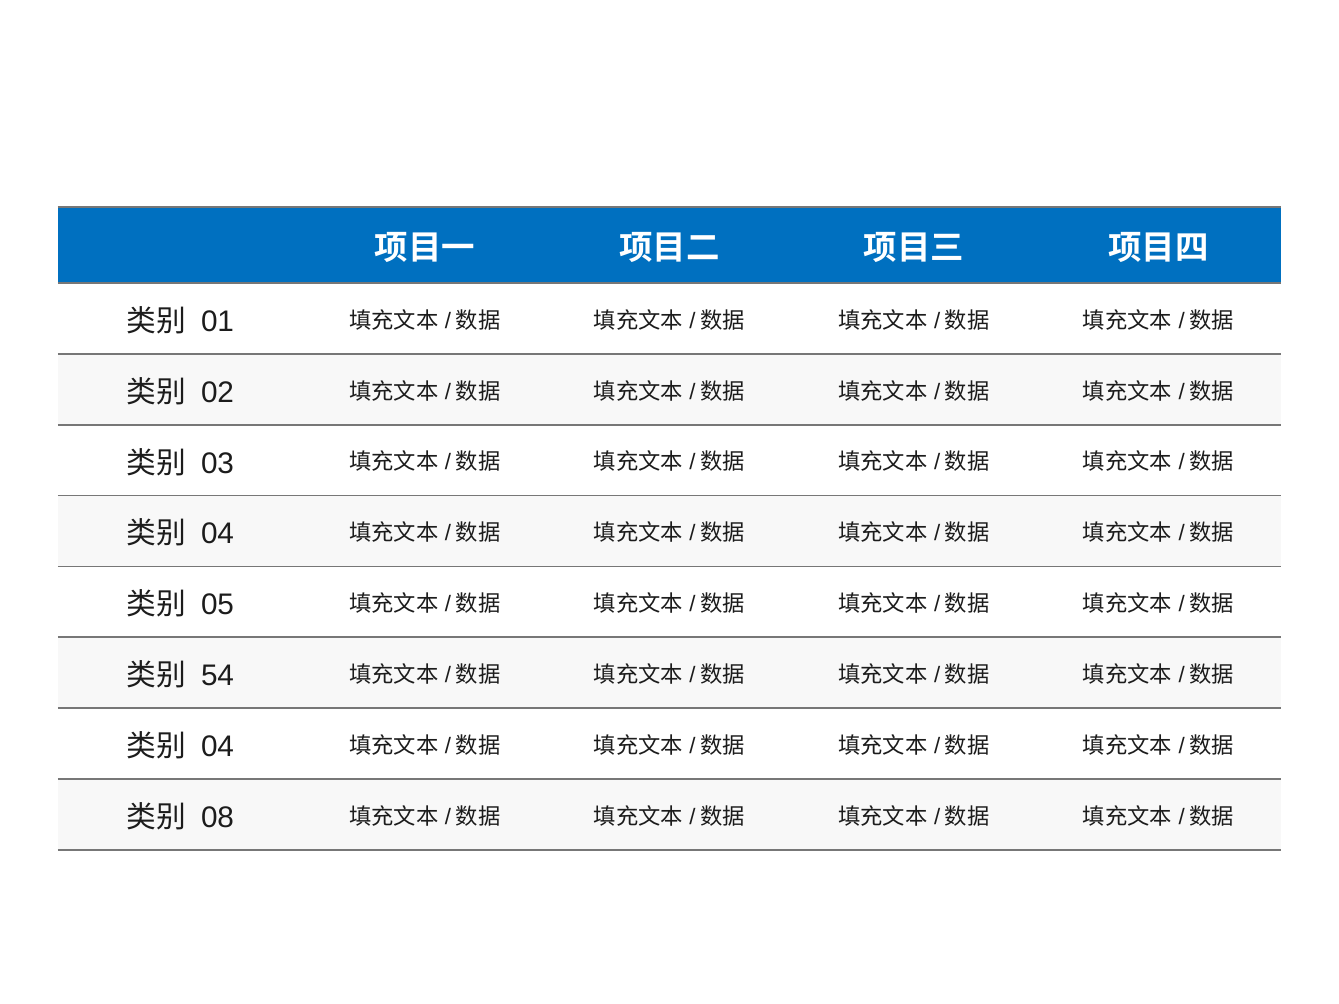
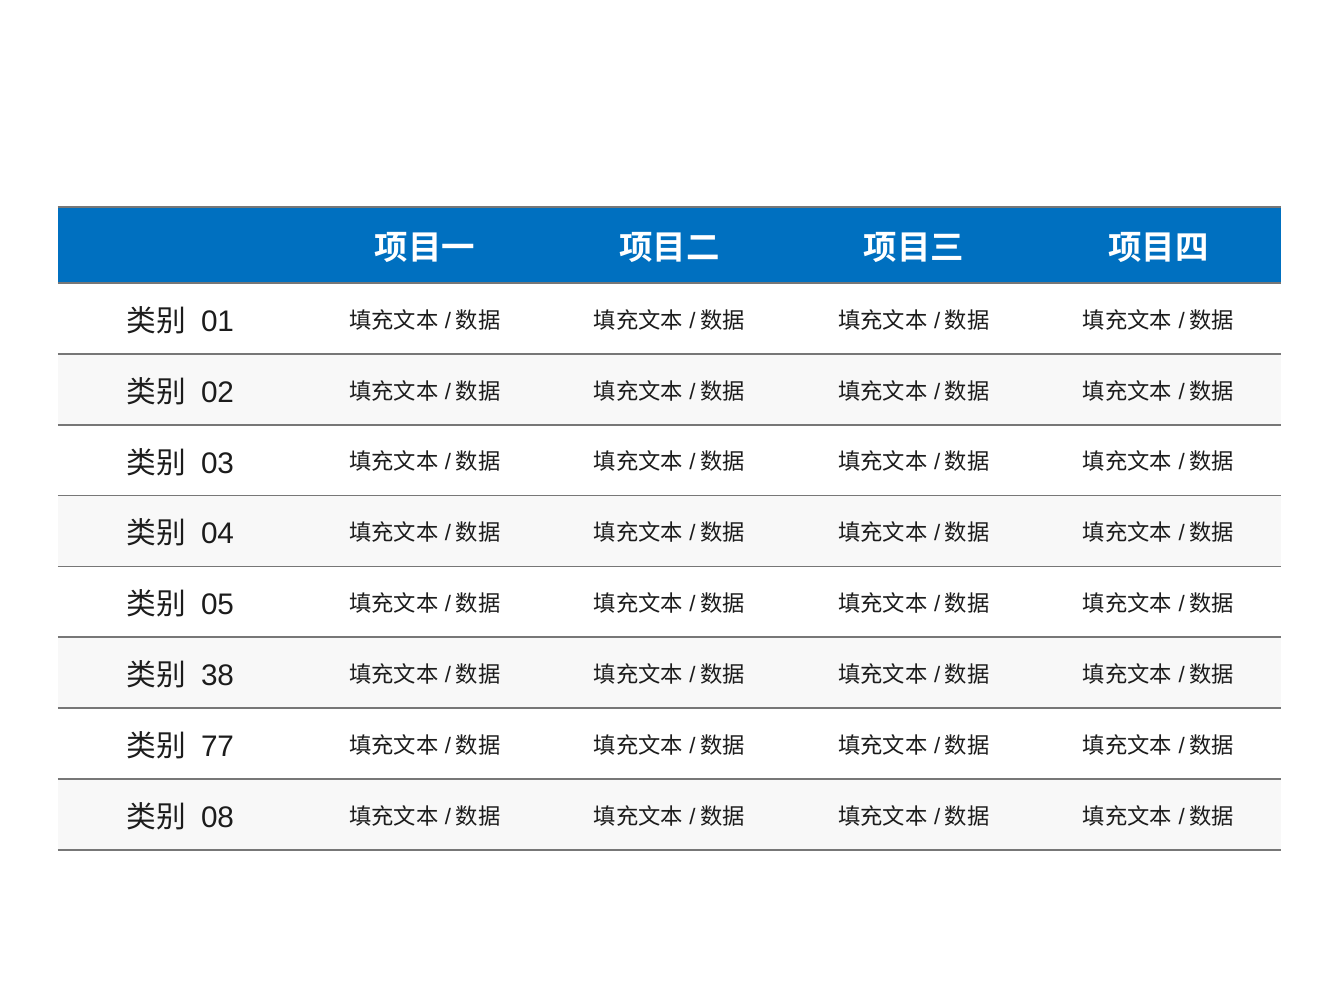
54: 54 -> 38
04 at (217, 747): 04 -> 77
